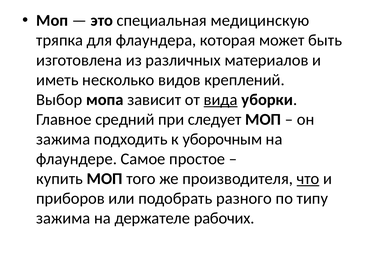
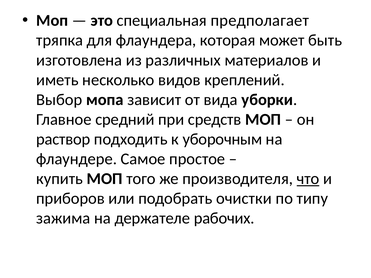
медицинскую: медицинскую -> предполагает
вида underline: present -> none
следует: следует -> средств
зажима at (63, 139): зажима -> раствор
разного: разного -> очистки
